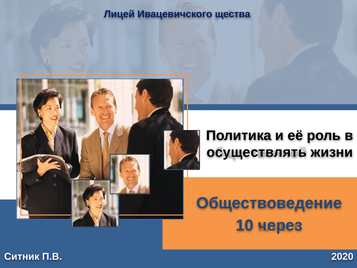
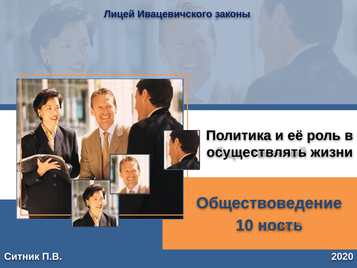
щества: щества -> законы
через: через -> ность
